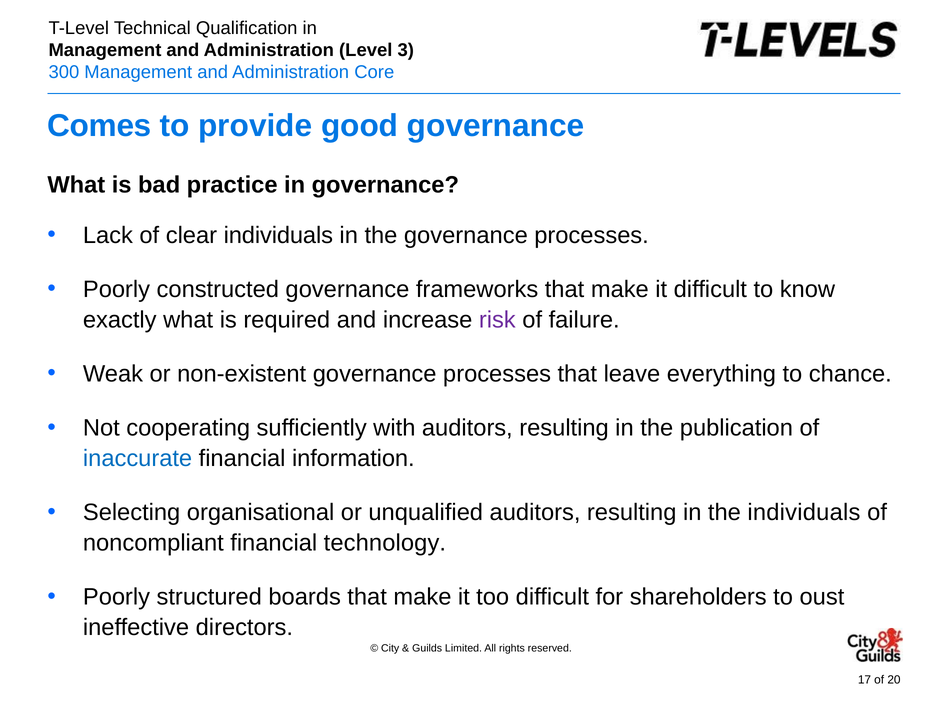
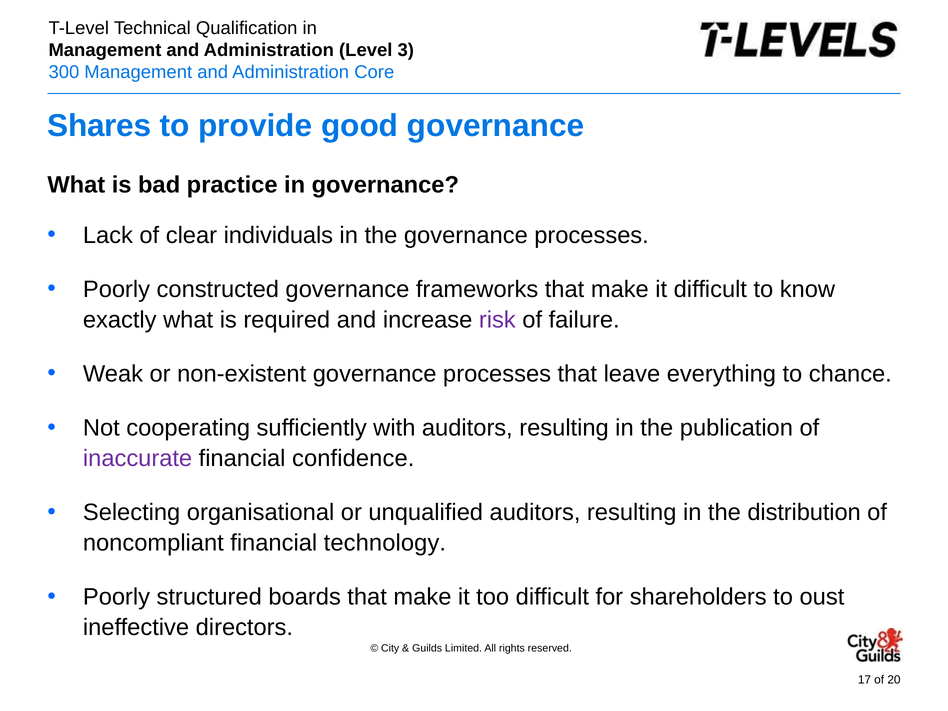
Comes: Comes -> Shares
inaccurate colour: blue -> purple
information: information -> confidence
the individuals: individuals -> distribution
